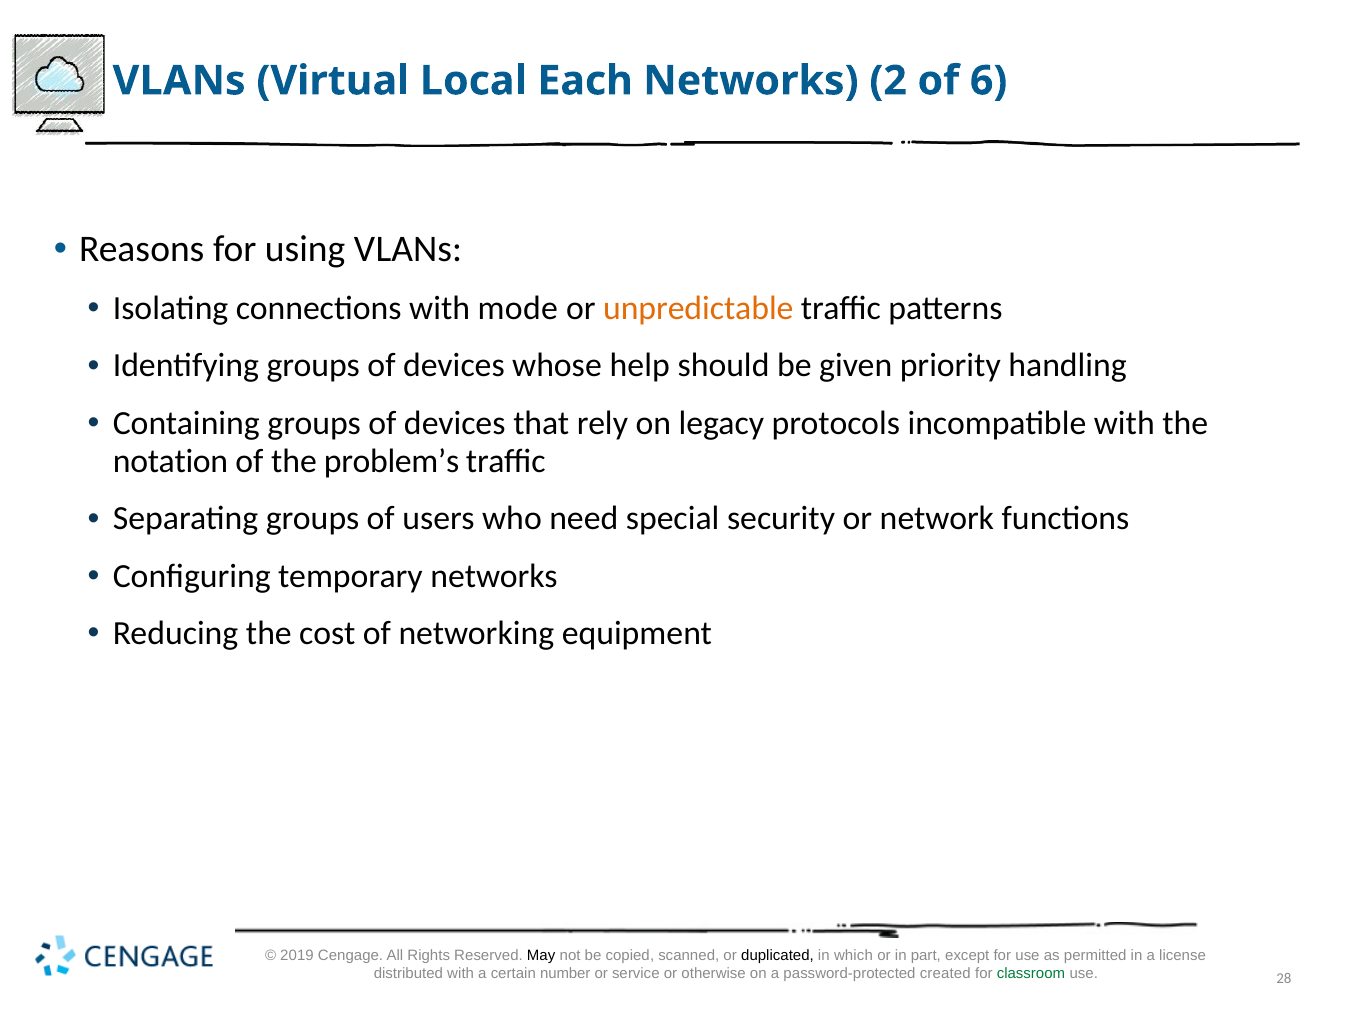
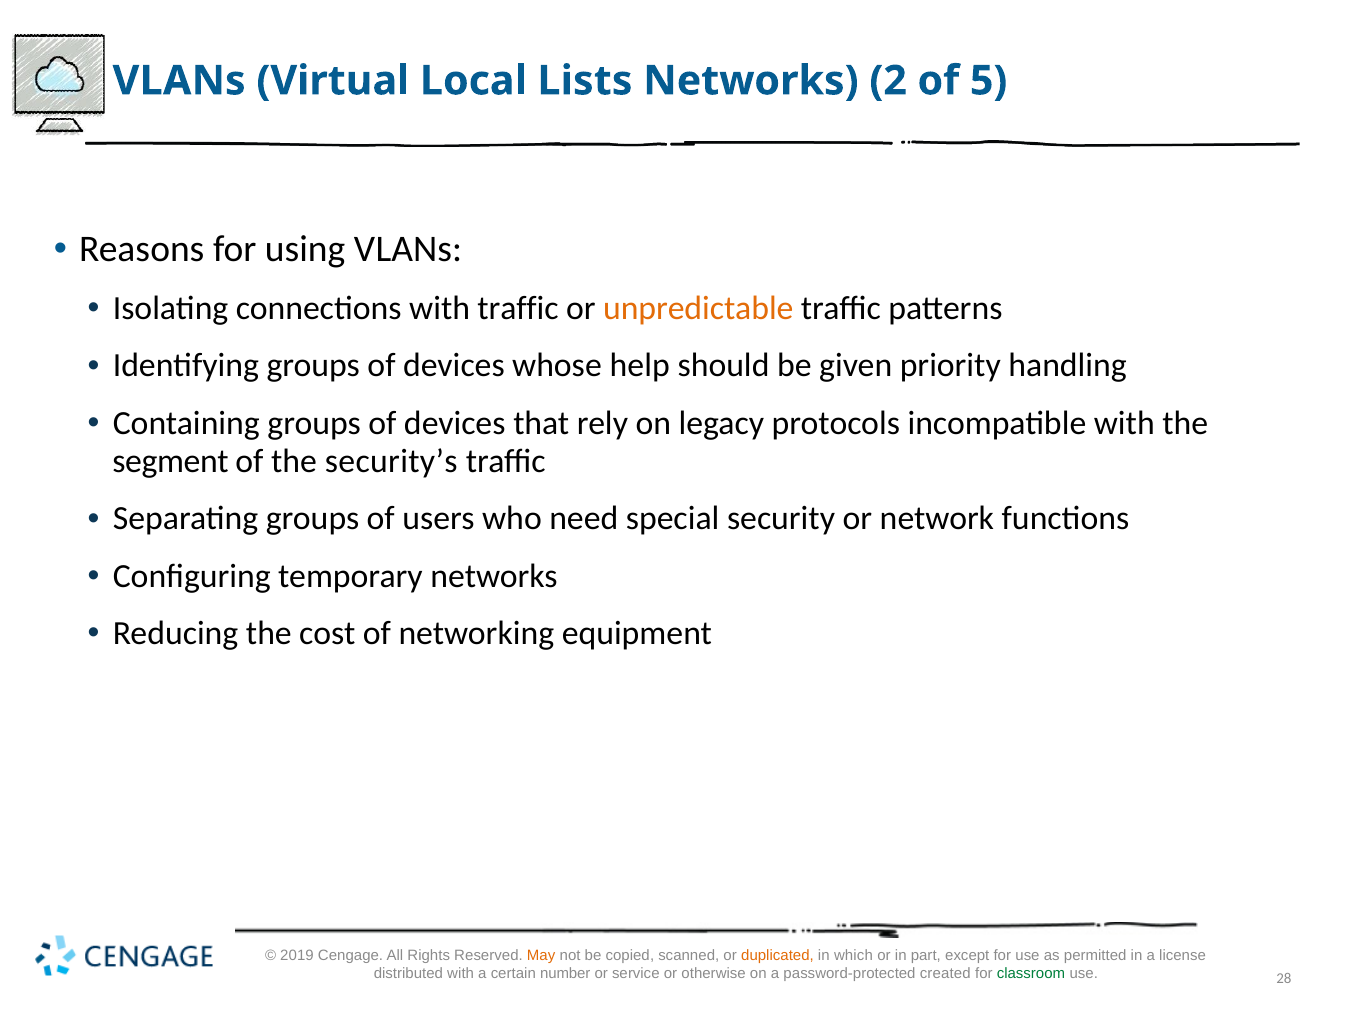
Each: Each -> Lists
6: 6 -> 5
with mode: mode -> traffic
notation: notation -> segment
problem’s: problem’s -> security’s
May colour: black -> orange
duplicated colour: black -> orange
